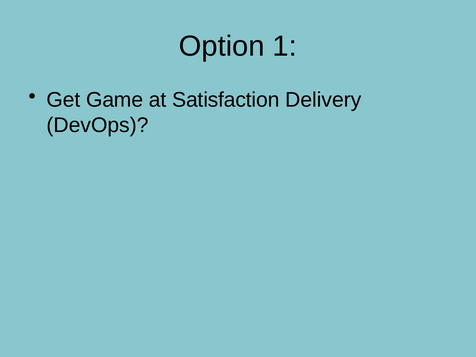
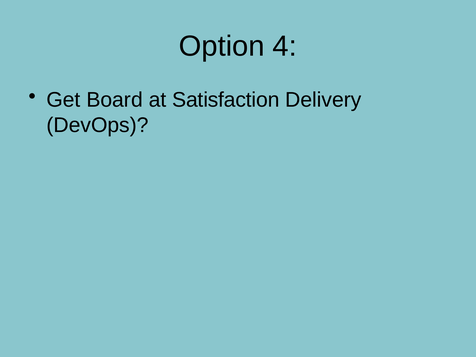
1: 1 -> 4
Game: Game -> Board
